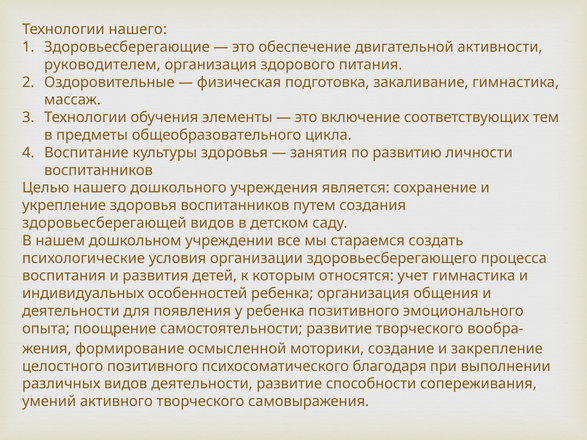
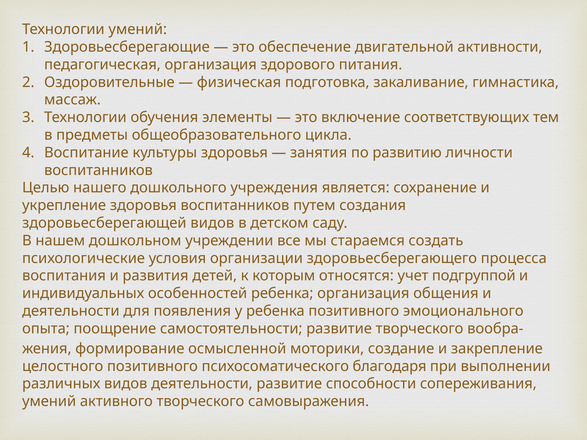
Технологии нашего: нашего -> умений
руководителем: руководителем -> педагогическая
учет гимнастика: гимнастика -> подгруппой
